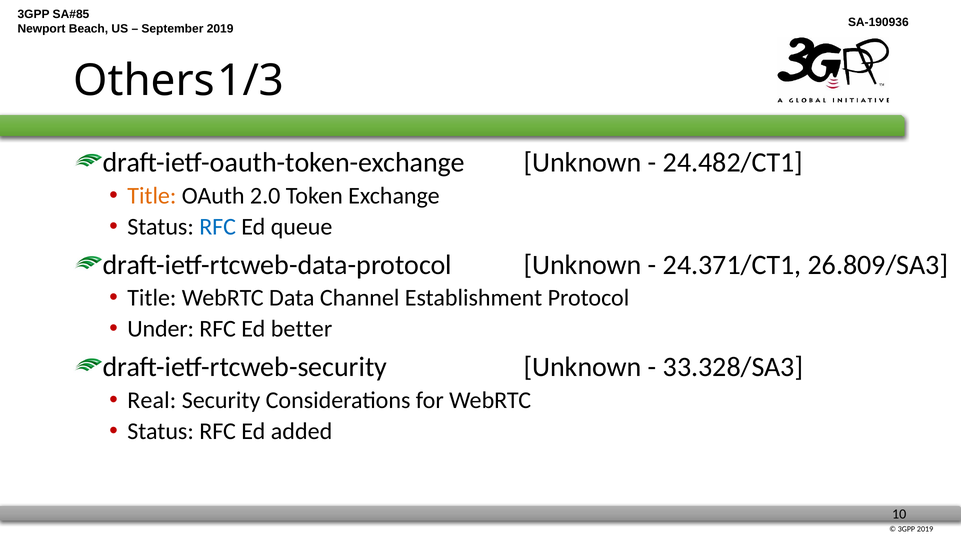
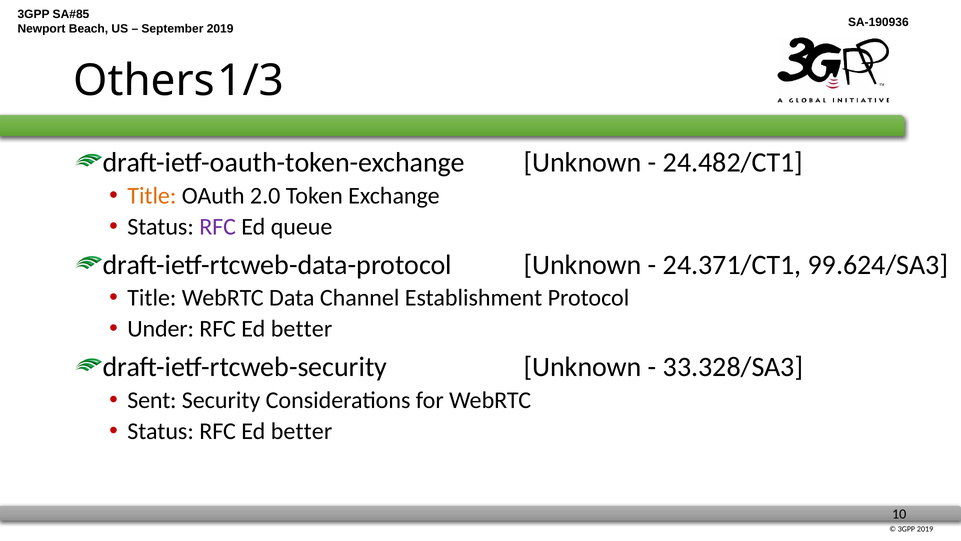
RFC at (218, 227) colour: blue -> purple
26.809/SA3: 26.809/SA3 -> 99.624/SA3
Real: Real -> Sent
Status RFC Ed added: added -> better
